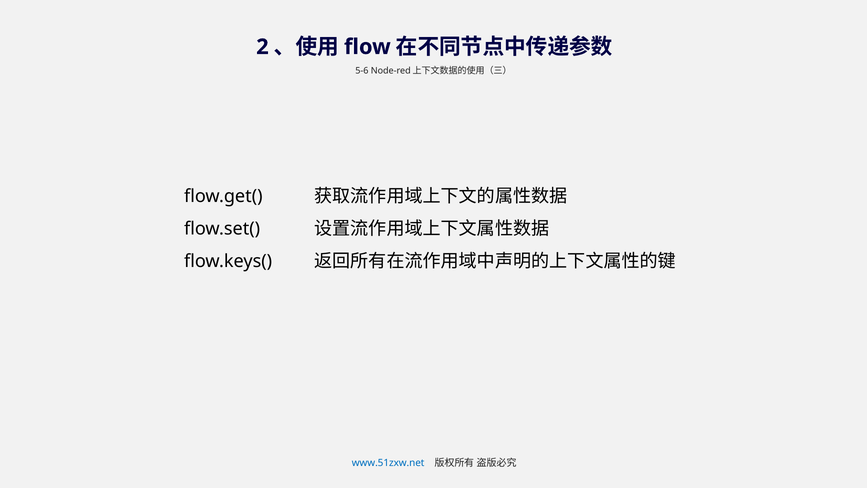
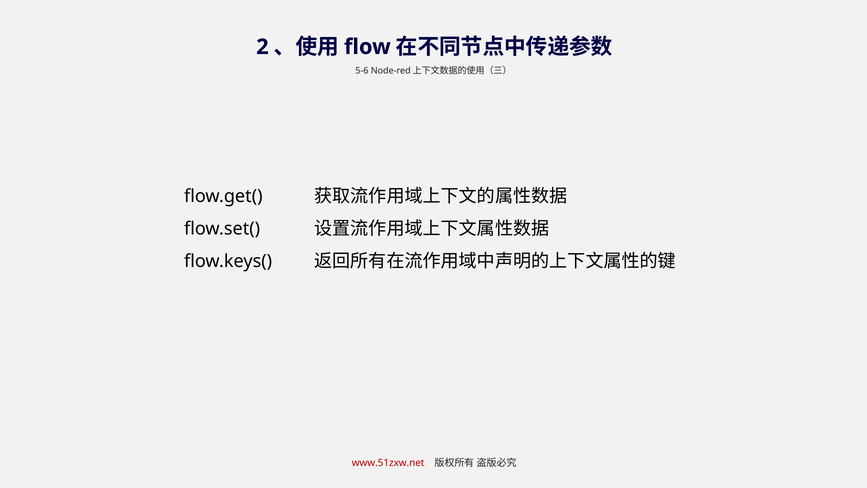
www.51zxw.net colour: blue -> red
